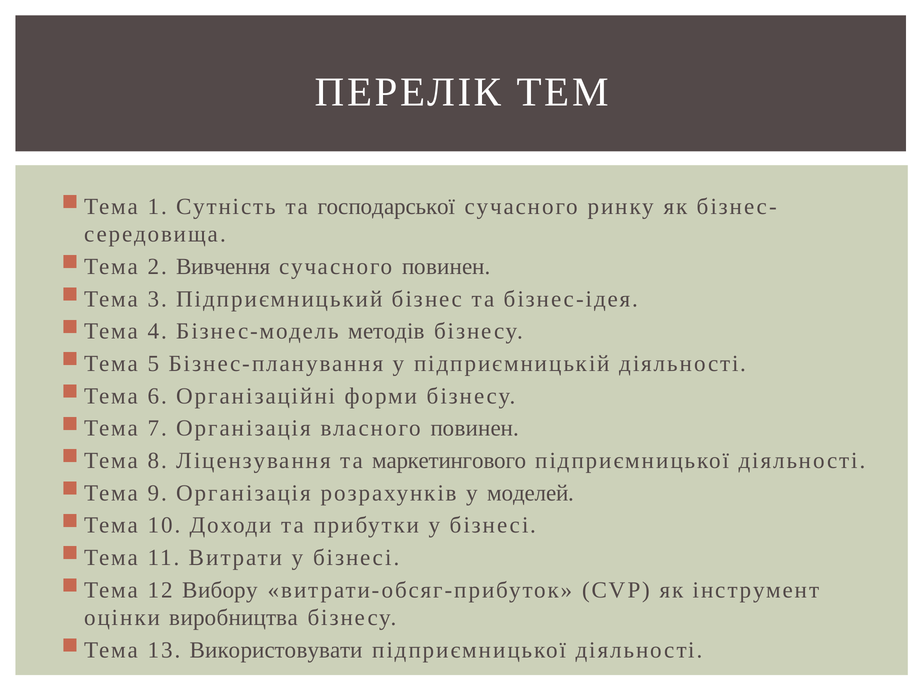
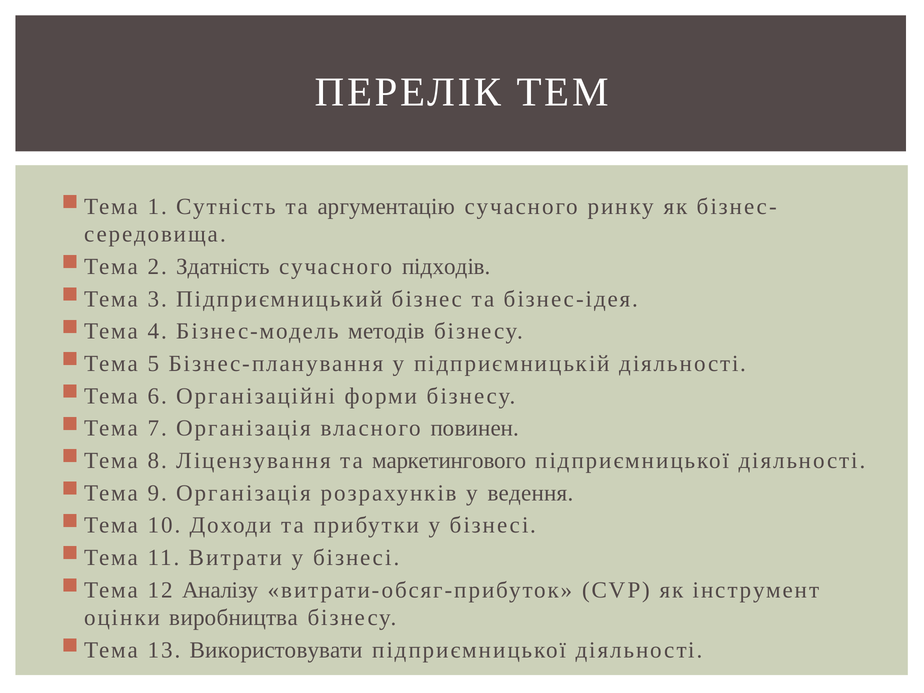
господарської: господарської -> аргументацію
Вивчення: Вивчення -> Здатність
сучасного повинен: повинен -> підходів
моделей: моделей -> ведення
Вибору: Вибору -> Аналізу
